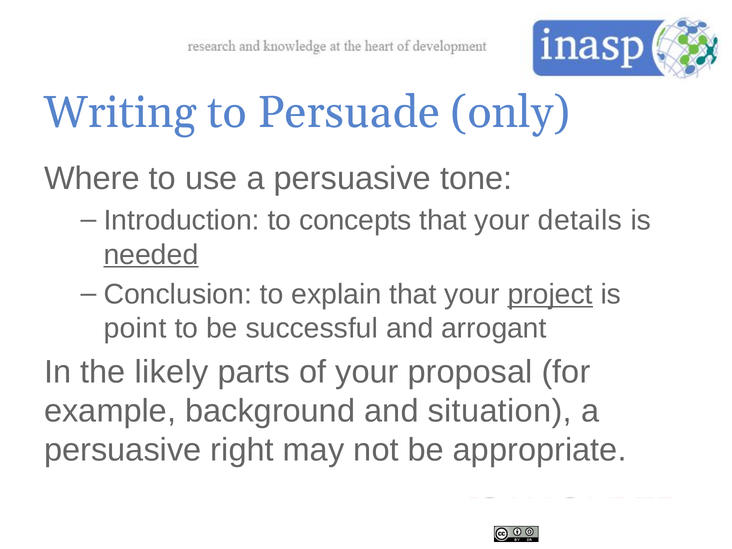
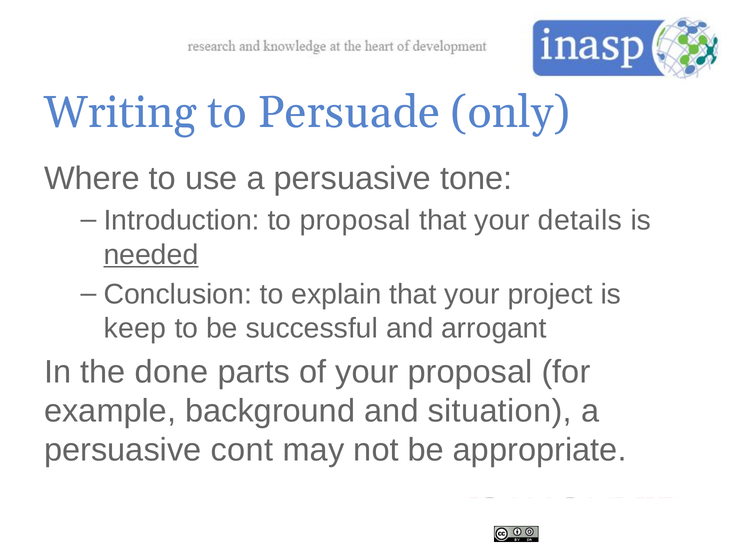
to concepts: concepts -> proposal
project underline: present -> none
point: point -> keep
likely: likely -> done
right: right -> cont
